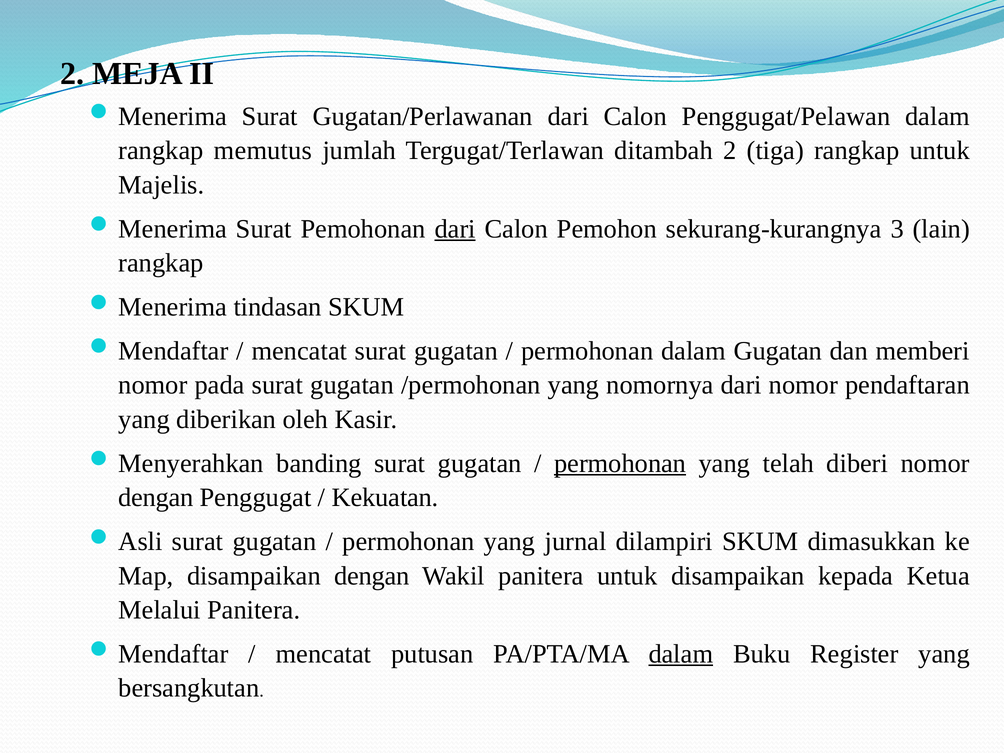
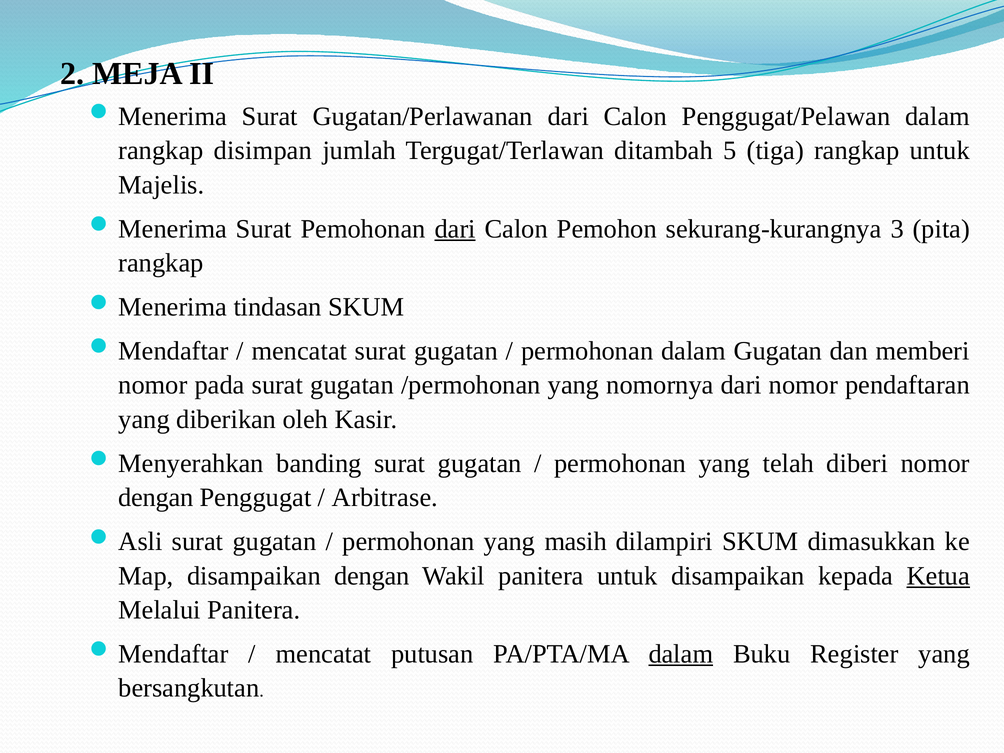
memutus: memutus -> disimpan
ditambah 2: 2 -> 5
lain: lain -> pita
permohonan at (620, 463) underline: present -> none
Kekuatan: Kekuatan -> Arbitrase
jurnal: jurnal -> masih
Ketua underline: none -> present
